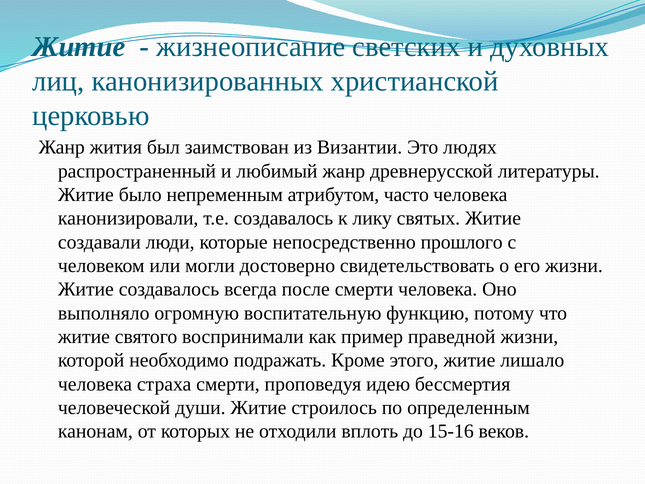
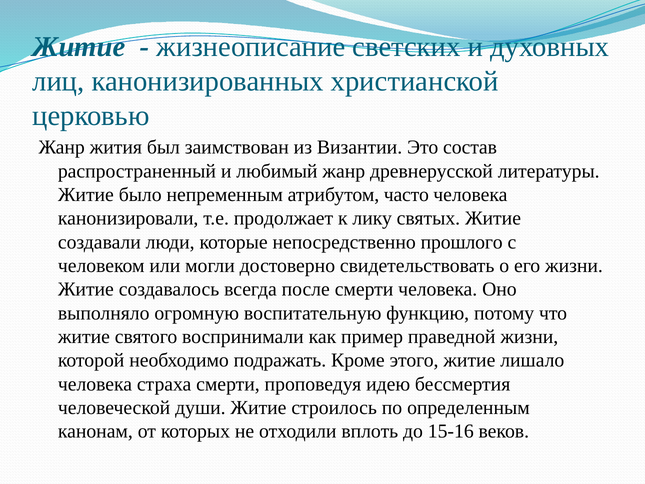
людях: людях -> состав
т.е создавалось: создавалось -> продолжает
